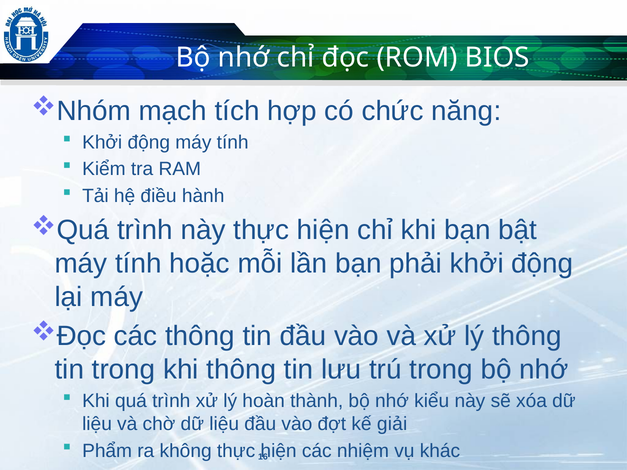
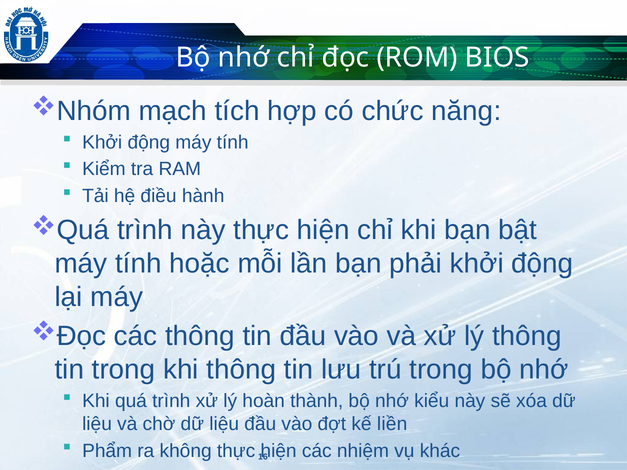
giải: giải -> liền
